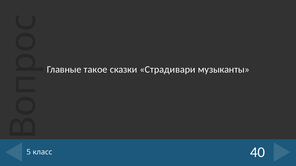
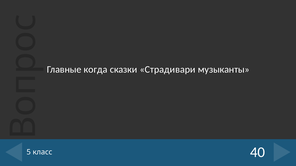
такое: такое -> когда
